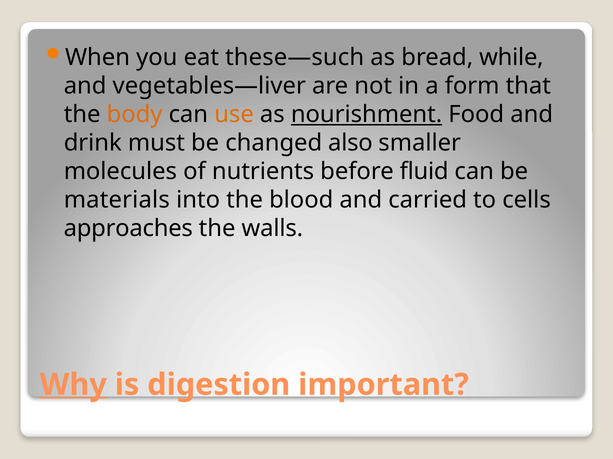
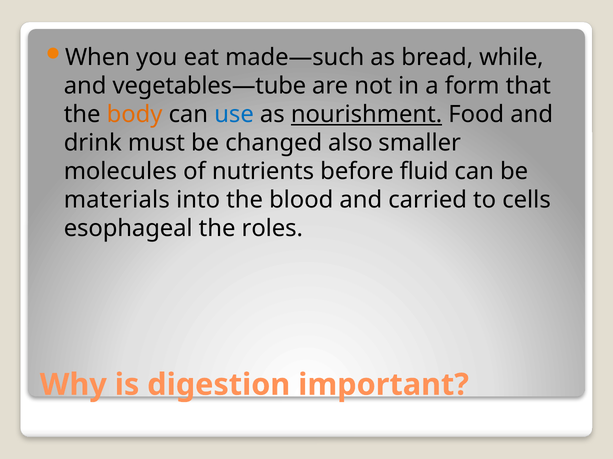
these—such: these—such -> made—such
vegetables—liver: vegetables—liver -> vegetables—tube
use colour: orange -> blue
approaches: approaches -> esophageal
walls: walls -> roles
Why underline: present -> none
